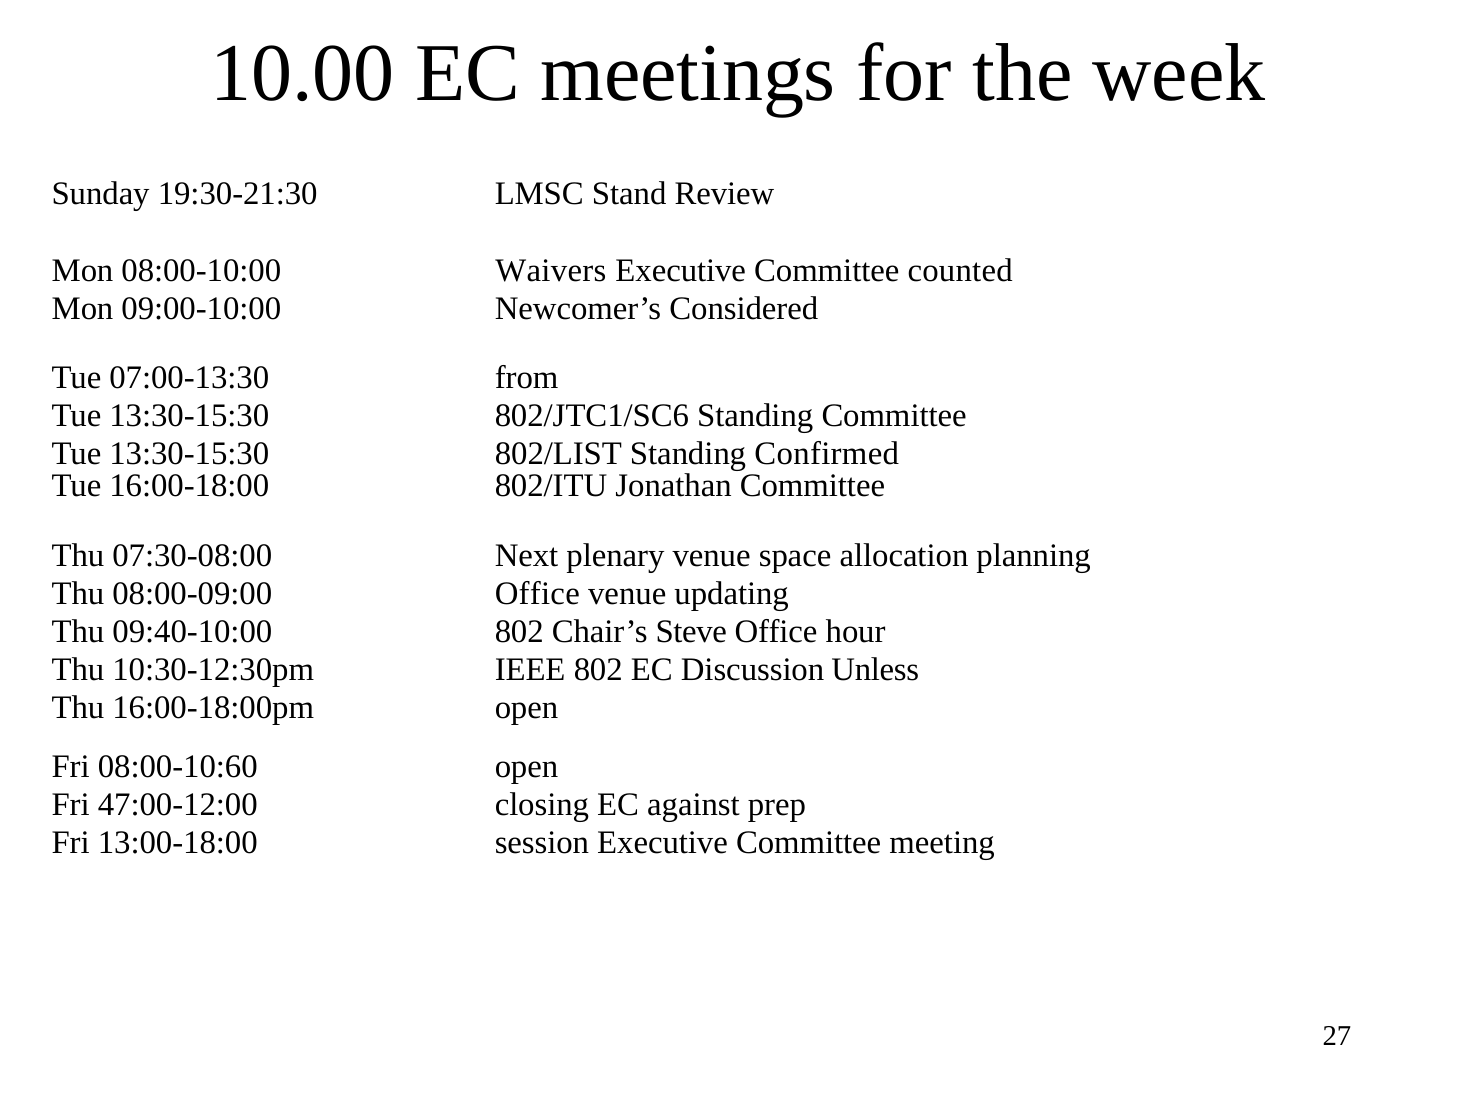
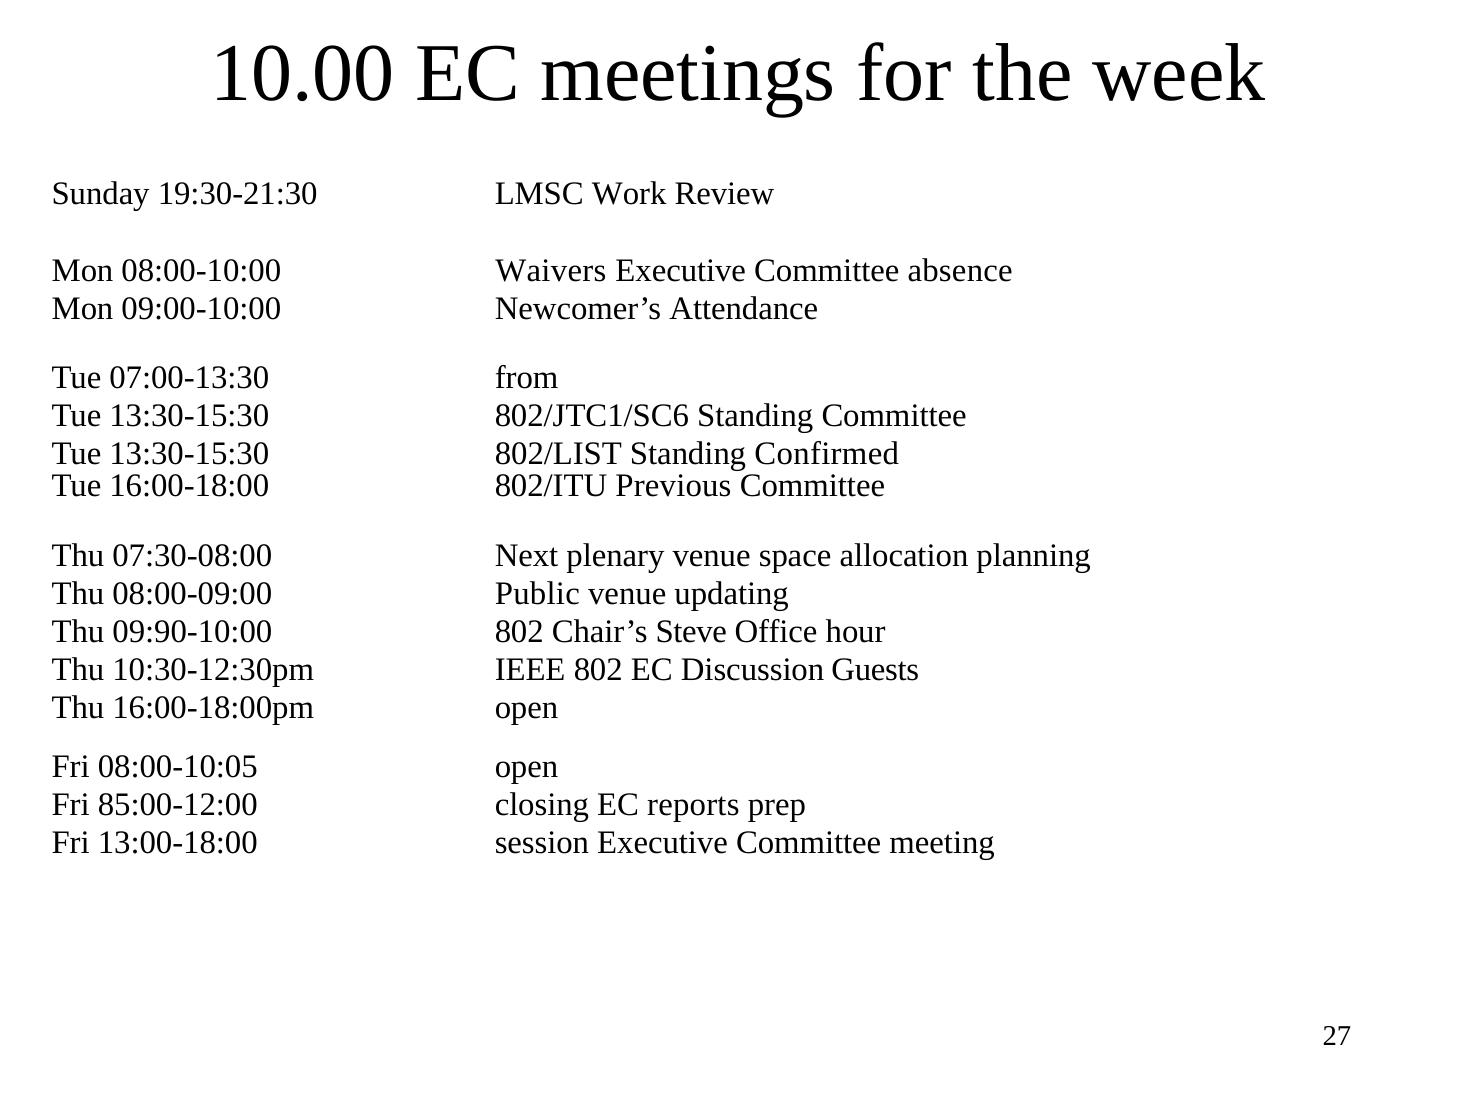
Stand: Stand -> Work
counted: counted -> absence
Considered: Considered -> Attendance
Jonathan: Jonathan -> Previous
08:00-09:00 Office: Office -> Public
09:40-10:00: 09:40-10:00 -> 09:90-10:00
Unless: Unless -> Guests
08:00-10:60: 08:00-10:60 -> 08:00-10:05
47:00-12:00: 47:00-12:00 -> 85:00-12:00
against: against -> reports
